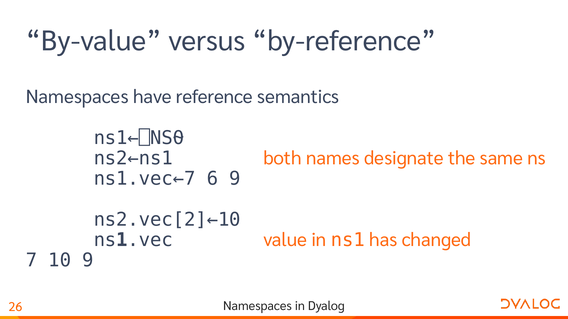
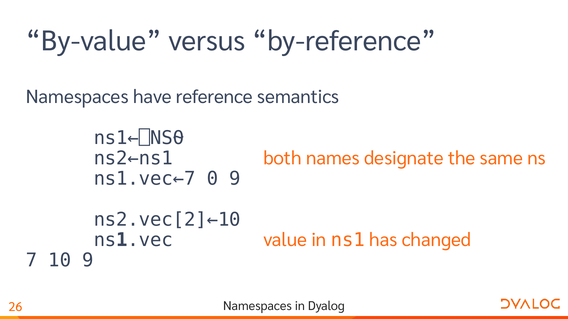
6: 6 -> 0
